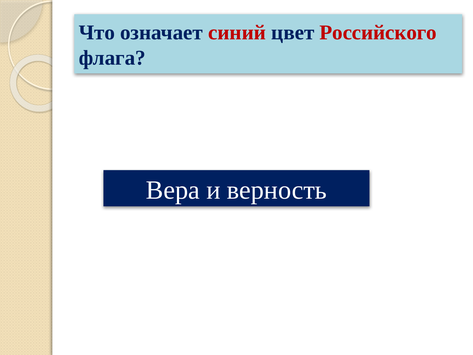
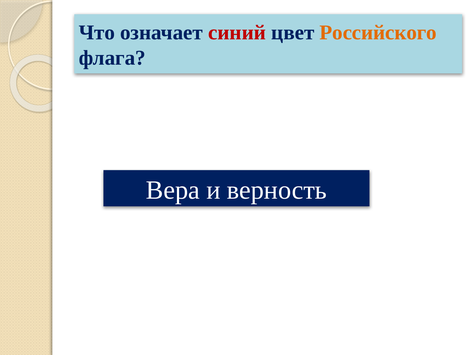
Российского colour: red -> orange
